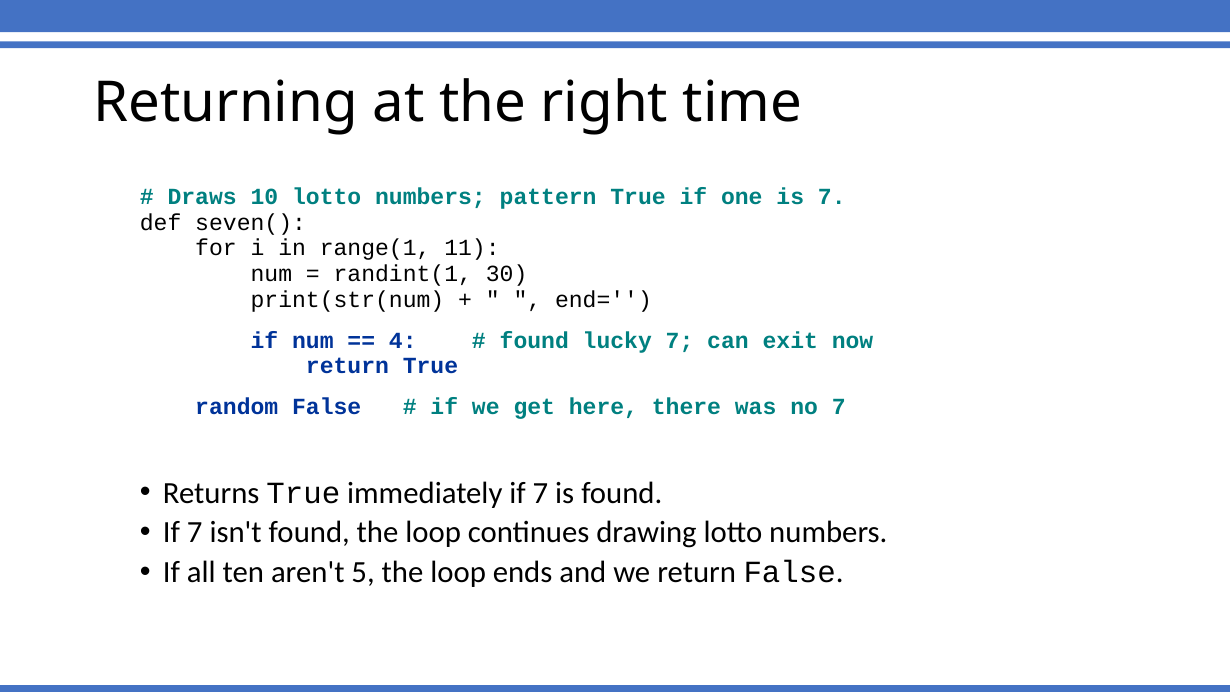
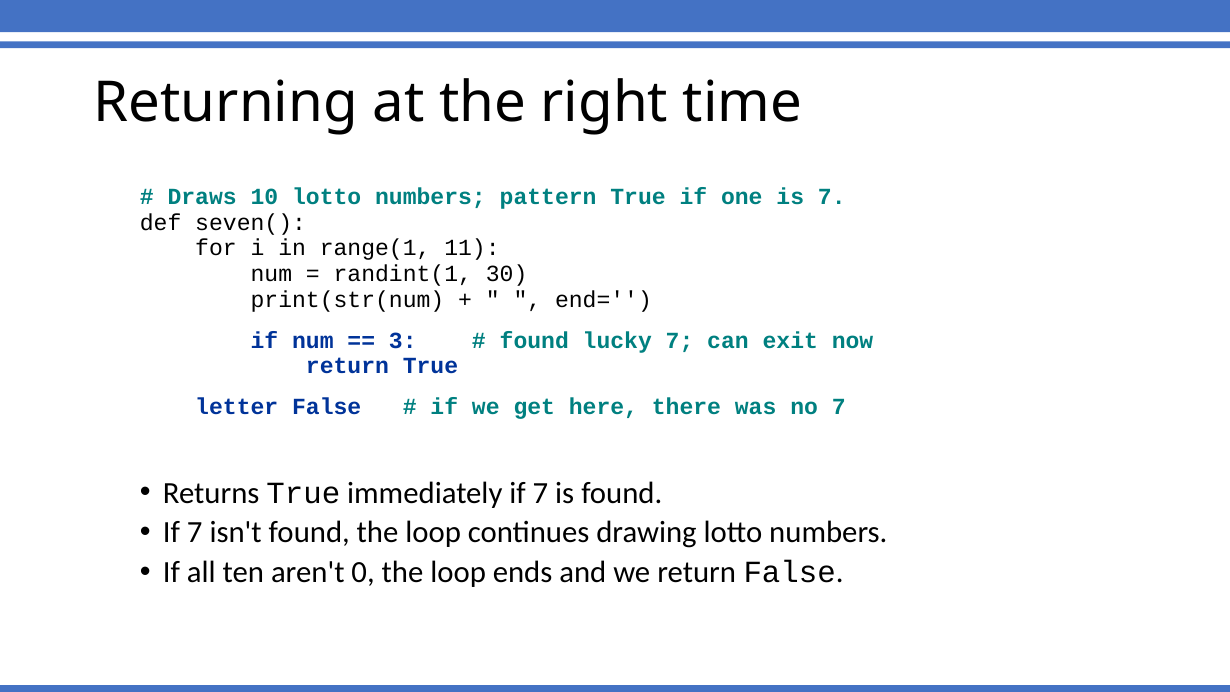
4: 4 -> 3
random: random -> letter
5: 5 -> 0
